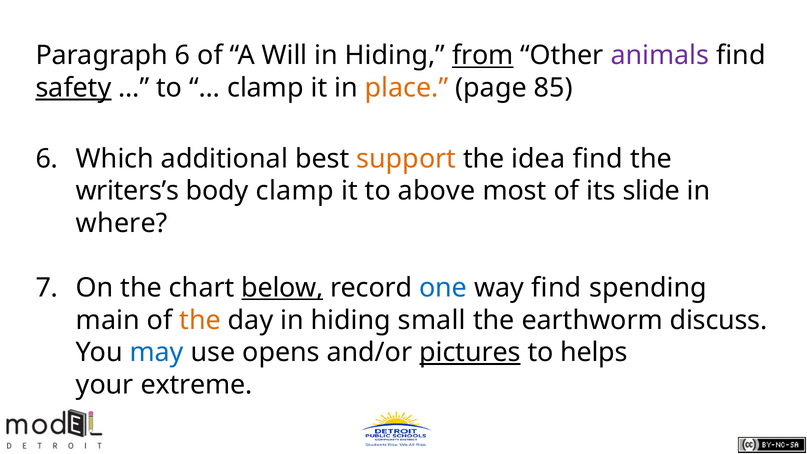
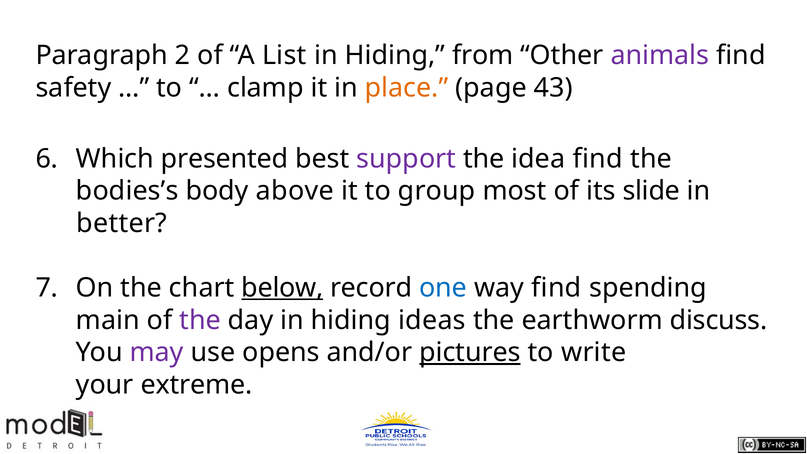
Paragraph 6: 6 -> 2
Will: Will -> List
from underline: present -> none
safety underline: present -> none
85: 85 -> 43
additional: additional -> presented
support colour: orange -> purple
writers’s: writers’s -> bodies’s
body clamp: clamp -> above
above: above -> group
where: where -> better
the at (200, 320) colour: orange -> purple
small: small -> ideas
may colour: blue -> purple
helps: helps -> write
